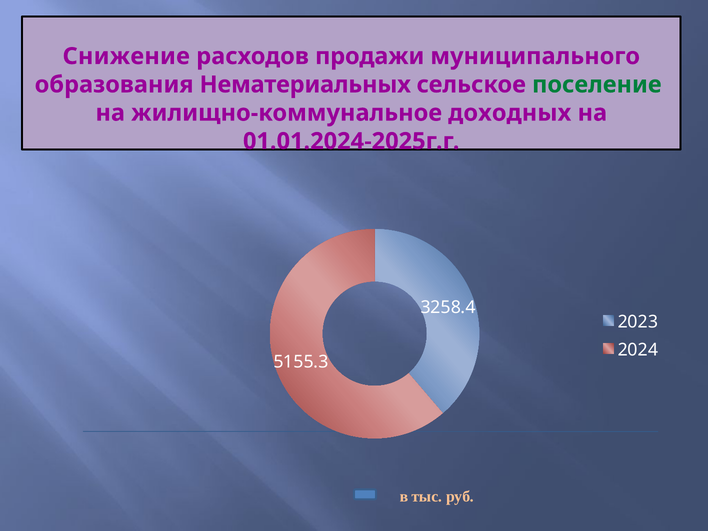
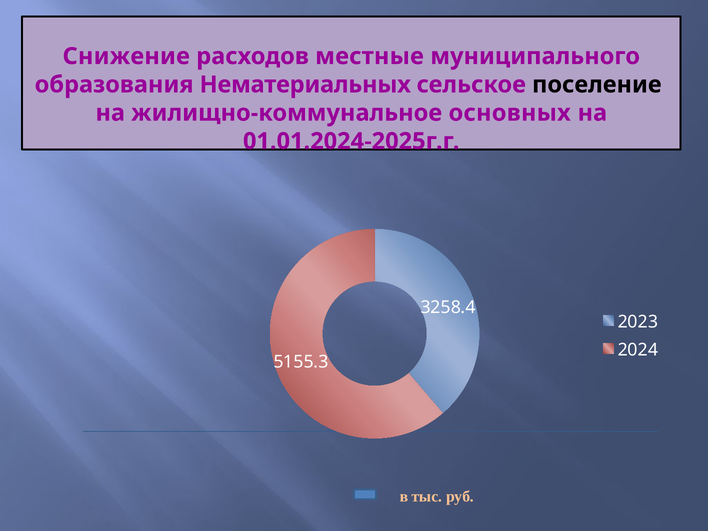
продажи: продажи -> местные
поселение colour: green -> black
доходных: доходных -> основных
